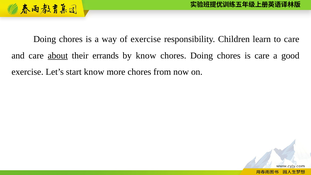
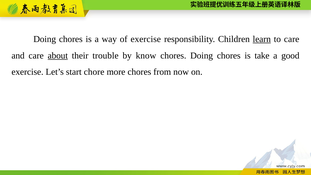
learn underline: none -> present
errands: errands -> trouble
is care: care -> take
start know: know -> chore
